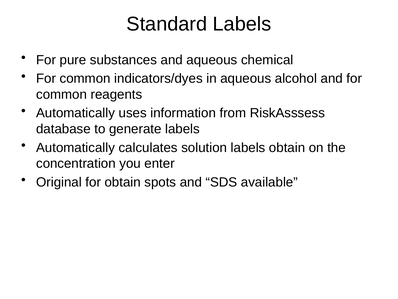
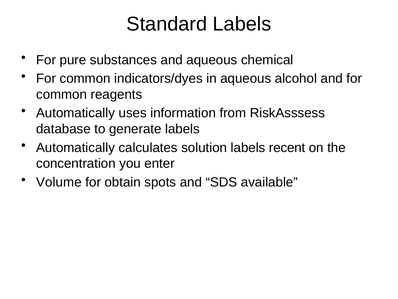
labels obtain: obtain -> recent
Original: Original -> Volume
